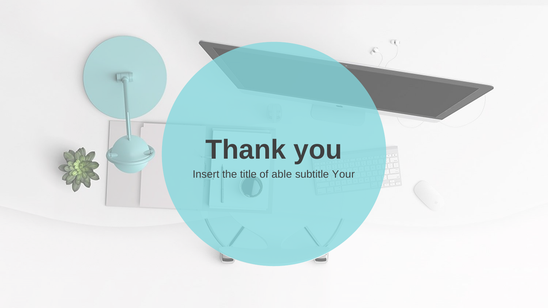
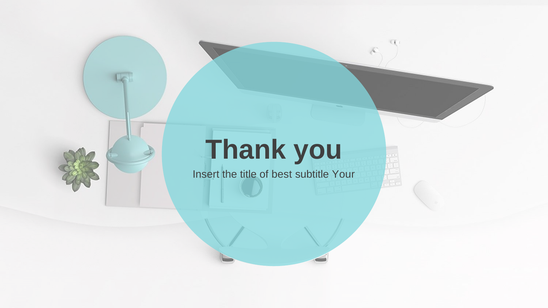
able: able -> best
